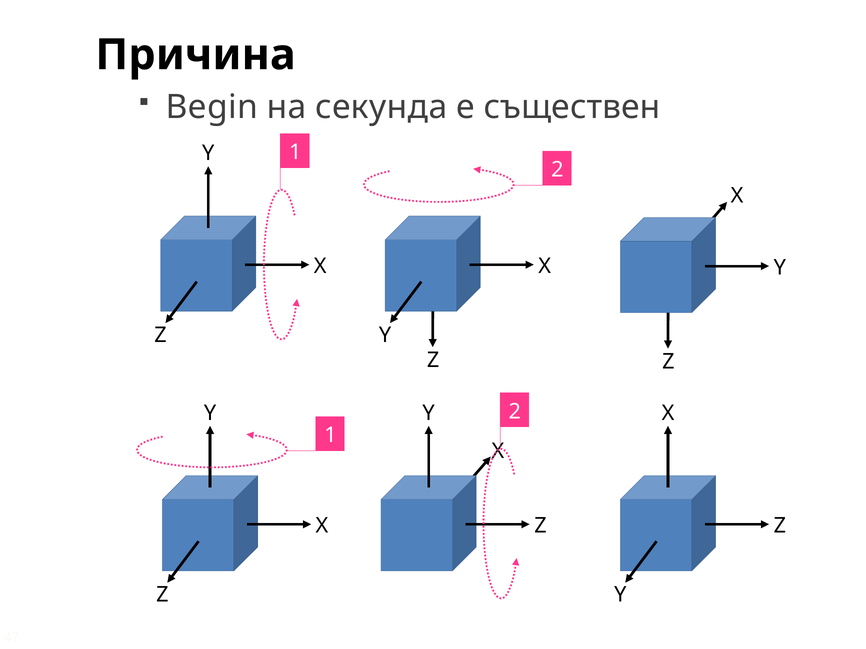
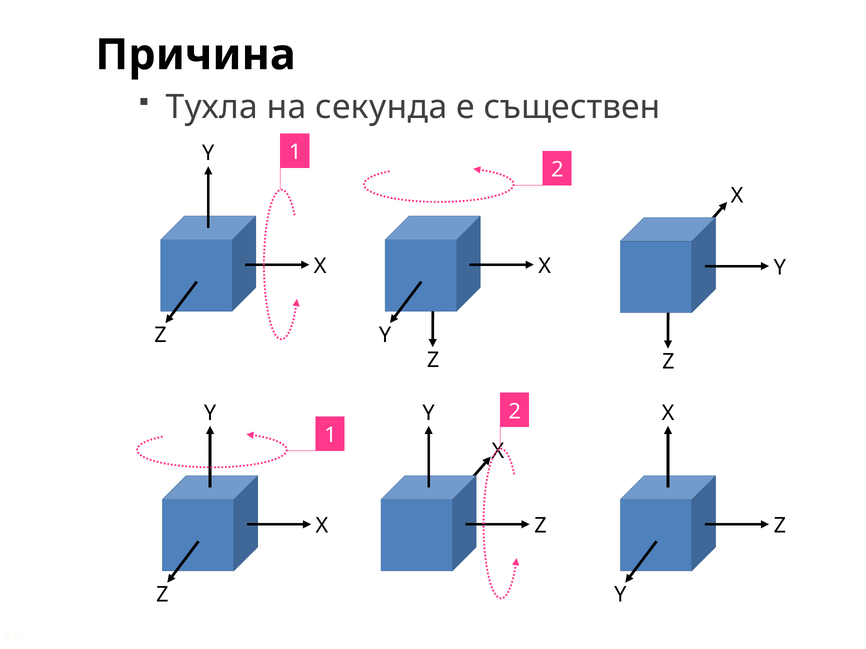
Begin: Begin -> Тухла
